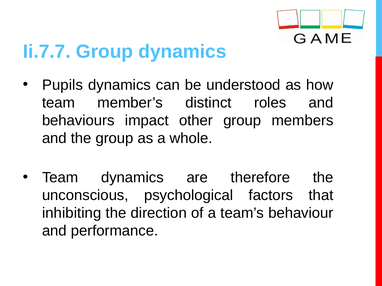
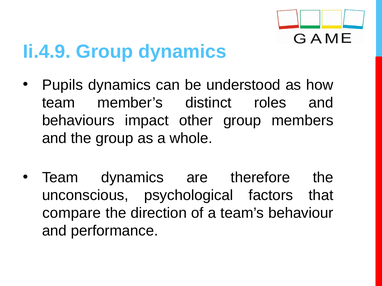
Ii.7.7: Ii.7.7 -> Ii.4.9
inhibiting: inhibiting -> compare
